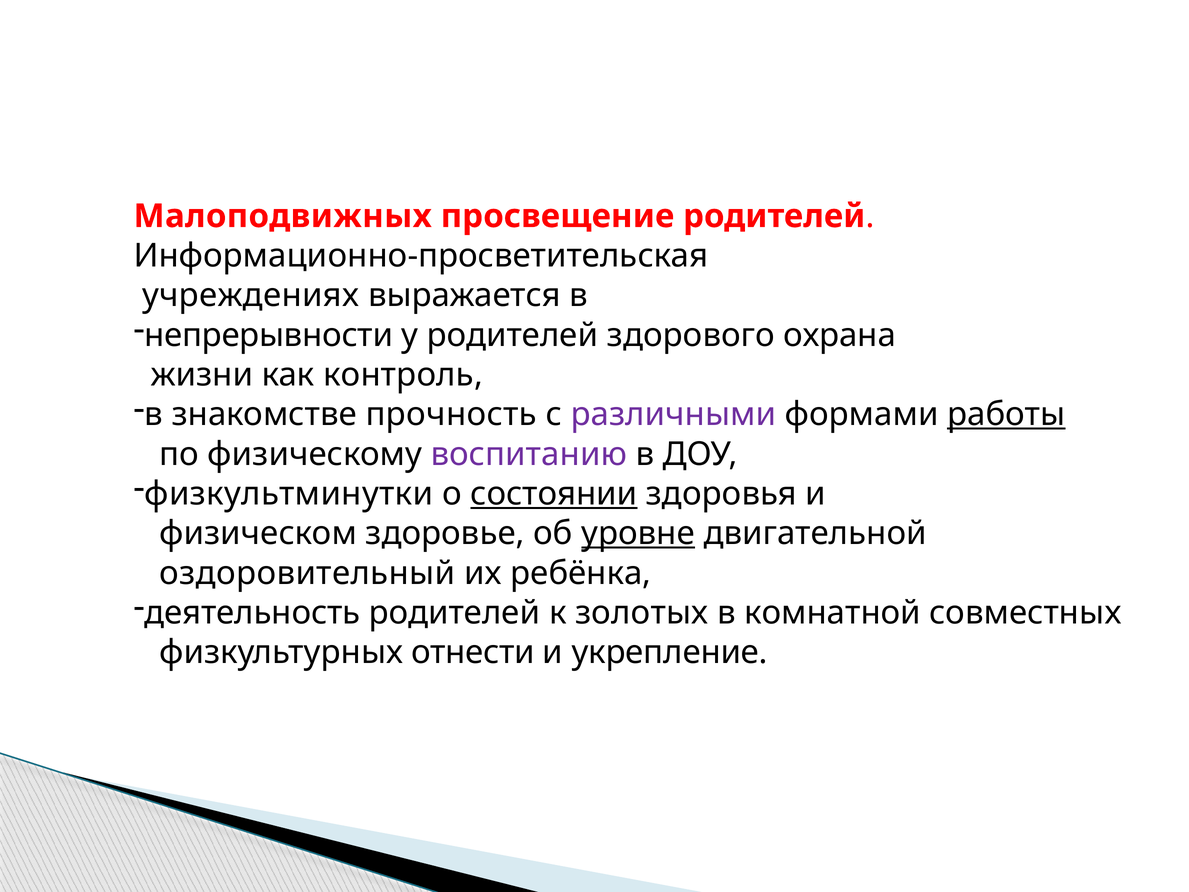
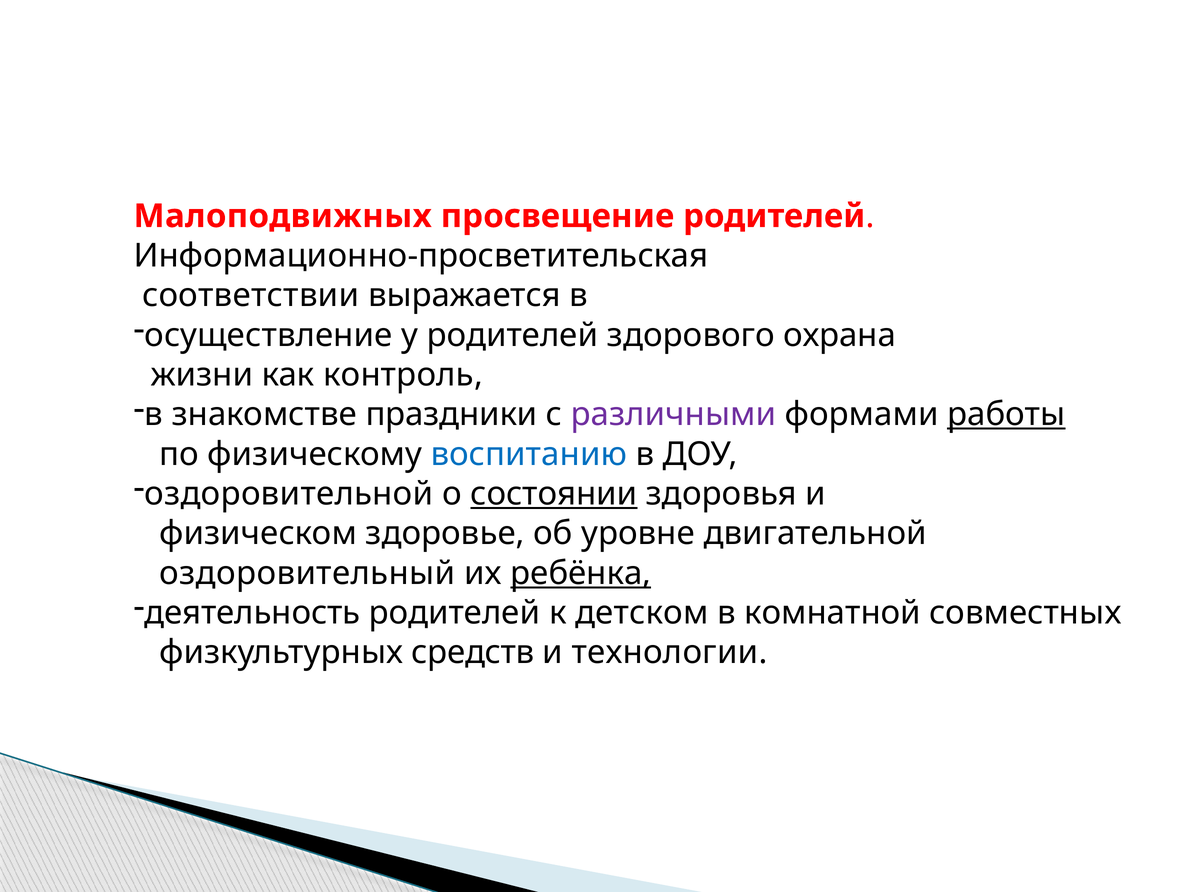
учреждениях: учреждениях -> соответствии
непрерывности: непрерывности -> осуществление
прочность: прочность -> праздники
воспитанию colour: purple -> blue
физкультминутки: физкультминутки -> оздоровительной
уровне underline: present -> none
ребёнка underline: none -> present
золотых: золотых -> детском
отнести: отнести -> средств
укрепление: укрепление -> технологии
